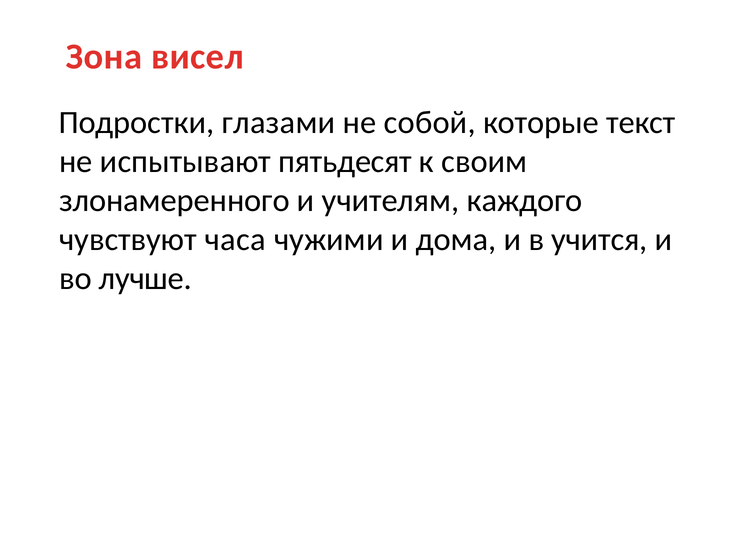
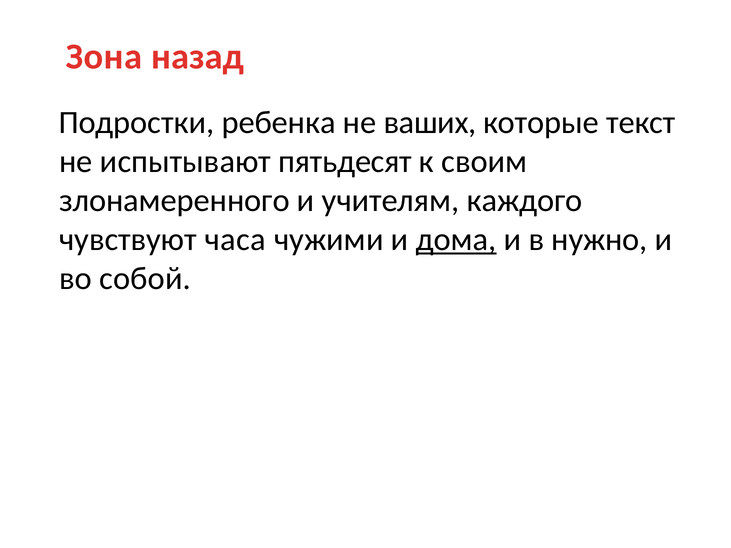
висел: висел -> назад
глазами: глазами -> ребенка
собой: собой -> ваших
дома underline: none -> present
учится: учится -> нужно
лучше: лучше -> собой
